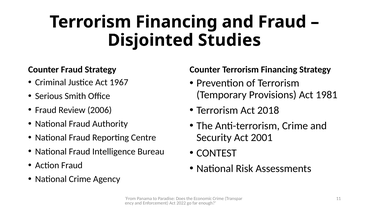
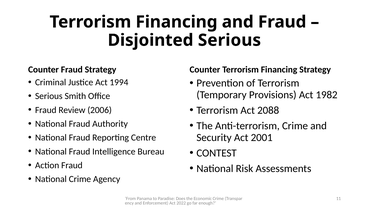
Disjointed Studies: Studies -> Serious
1967: 1967 -> 1994
1981: 1981 -> 1982
2018: 2018 -> 2088
